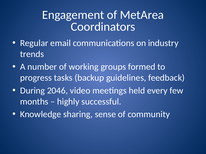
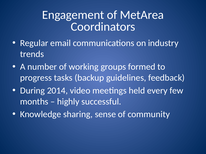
2046: 2046 -> 2014
